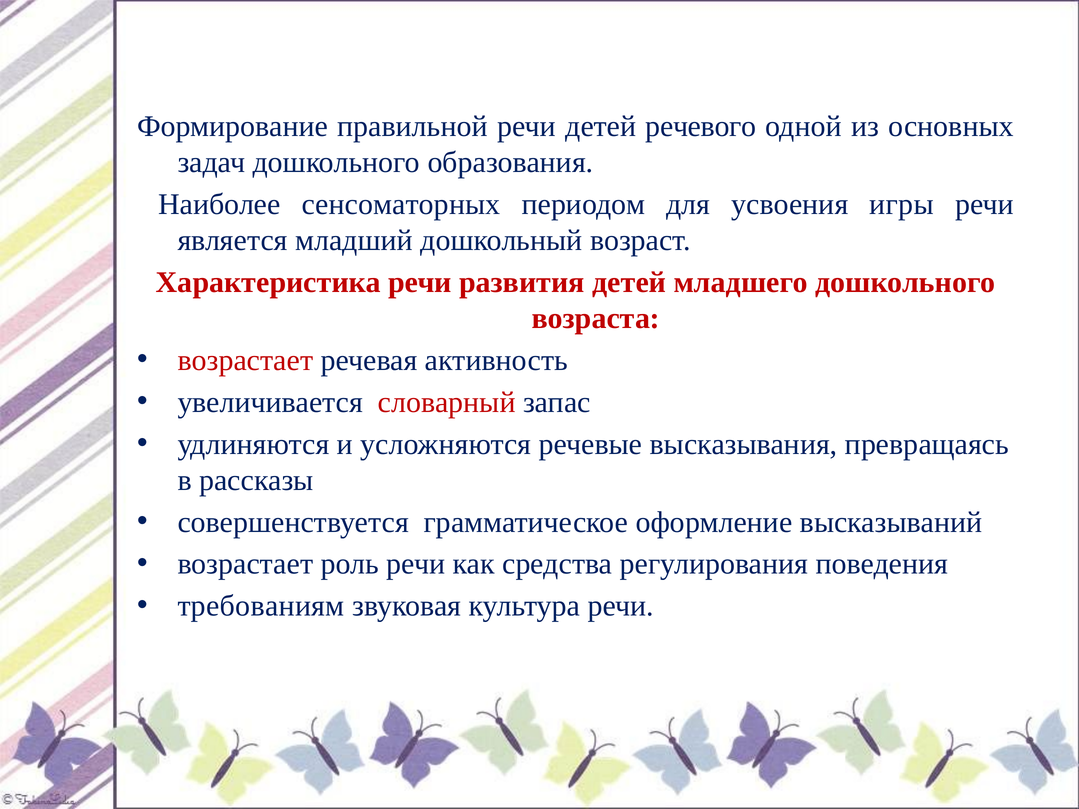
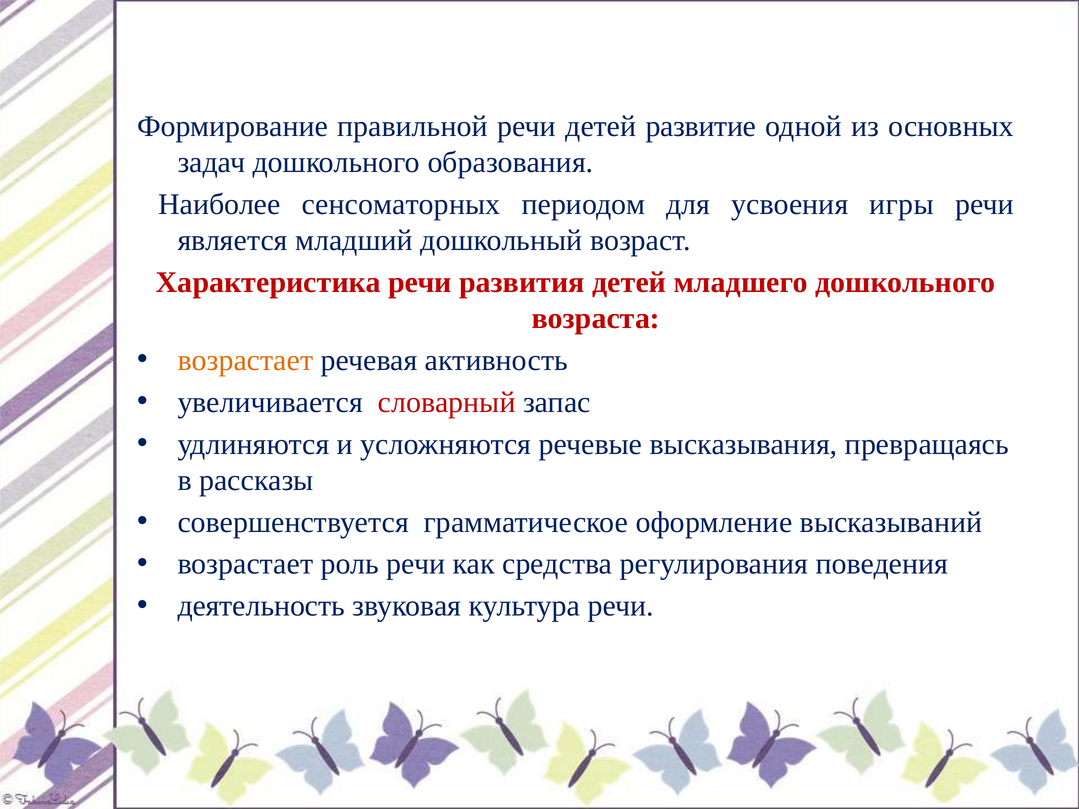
речевого: речевого -> развитие
возрастает at (245, 360) colour: red -> orange
требованиям: требованиям -> деятельность
